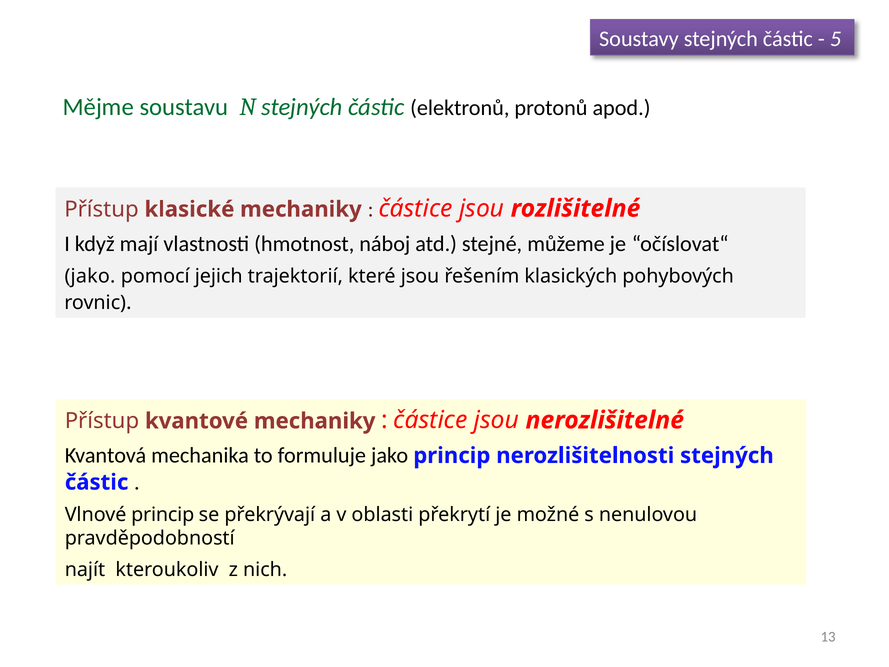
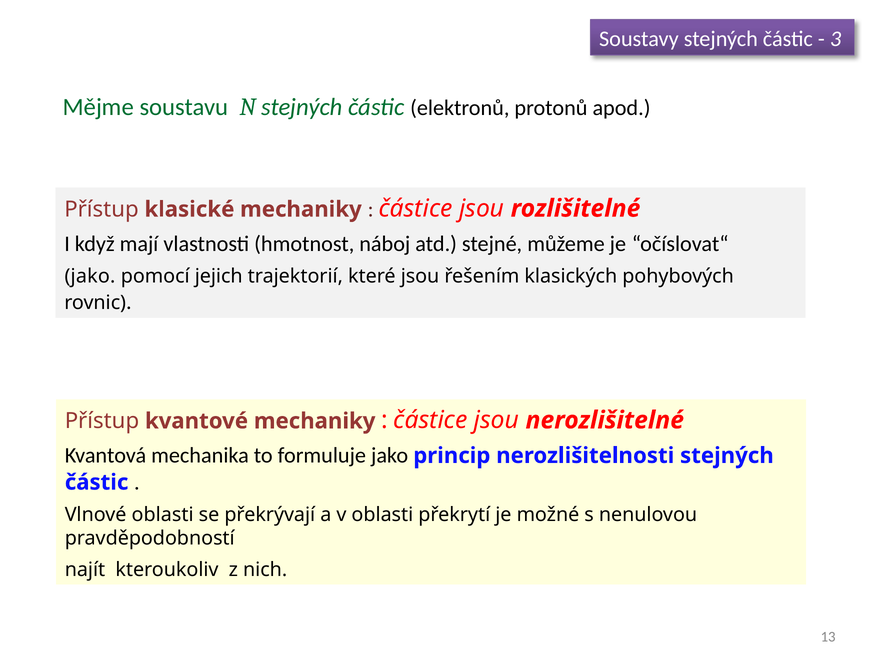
5: 5 -> 3
Vlnové princip: princip -> oblasti
